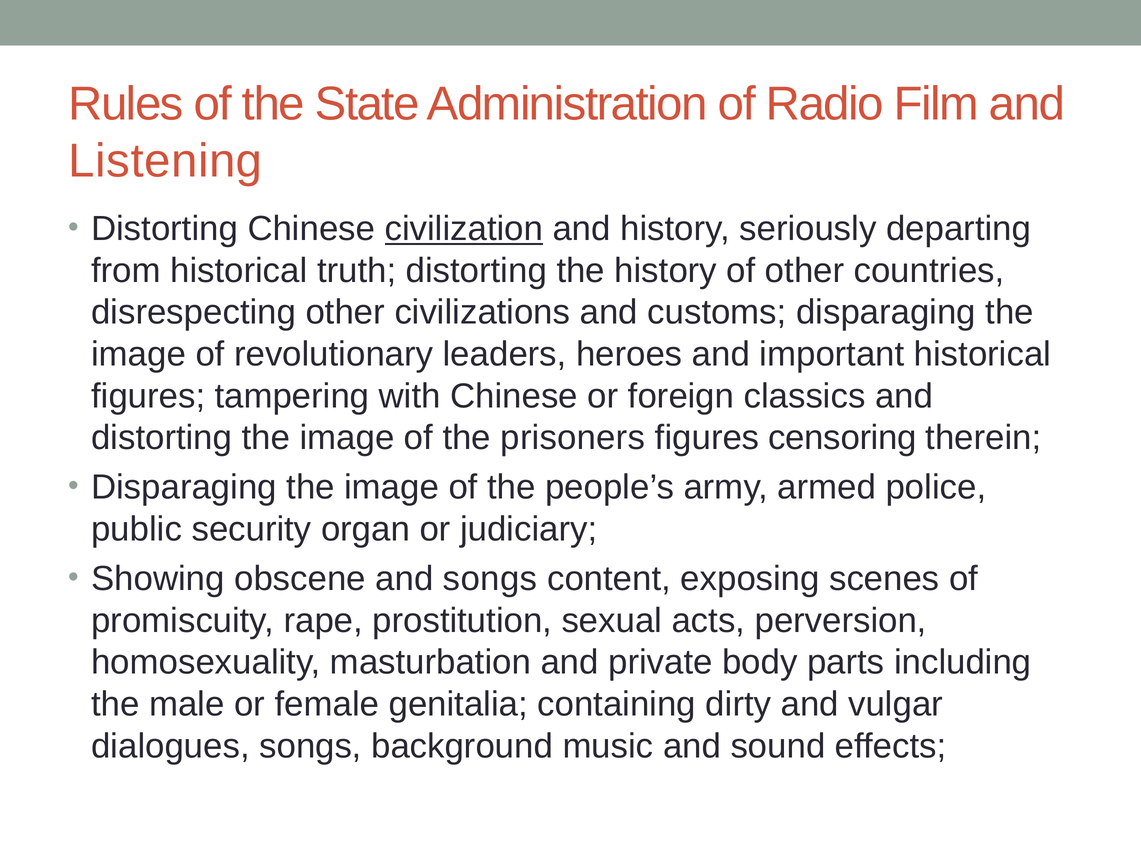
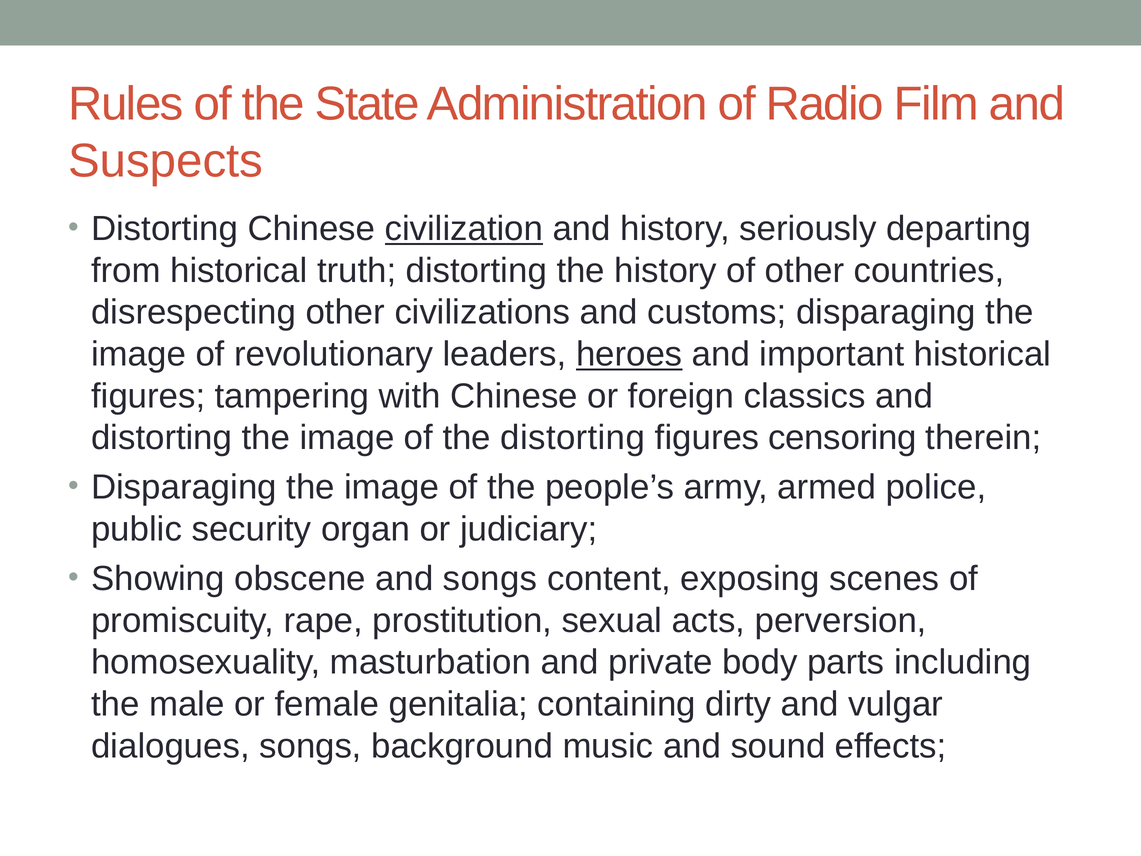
Listening: Listening -> Suspects
heroes underline: none -> present
the prisoners: prisoners -> distorting
